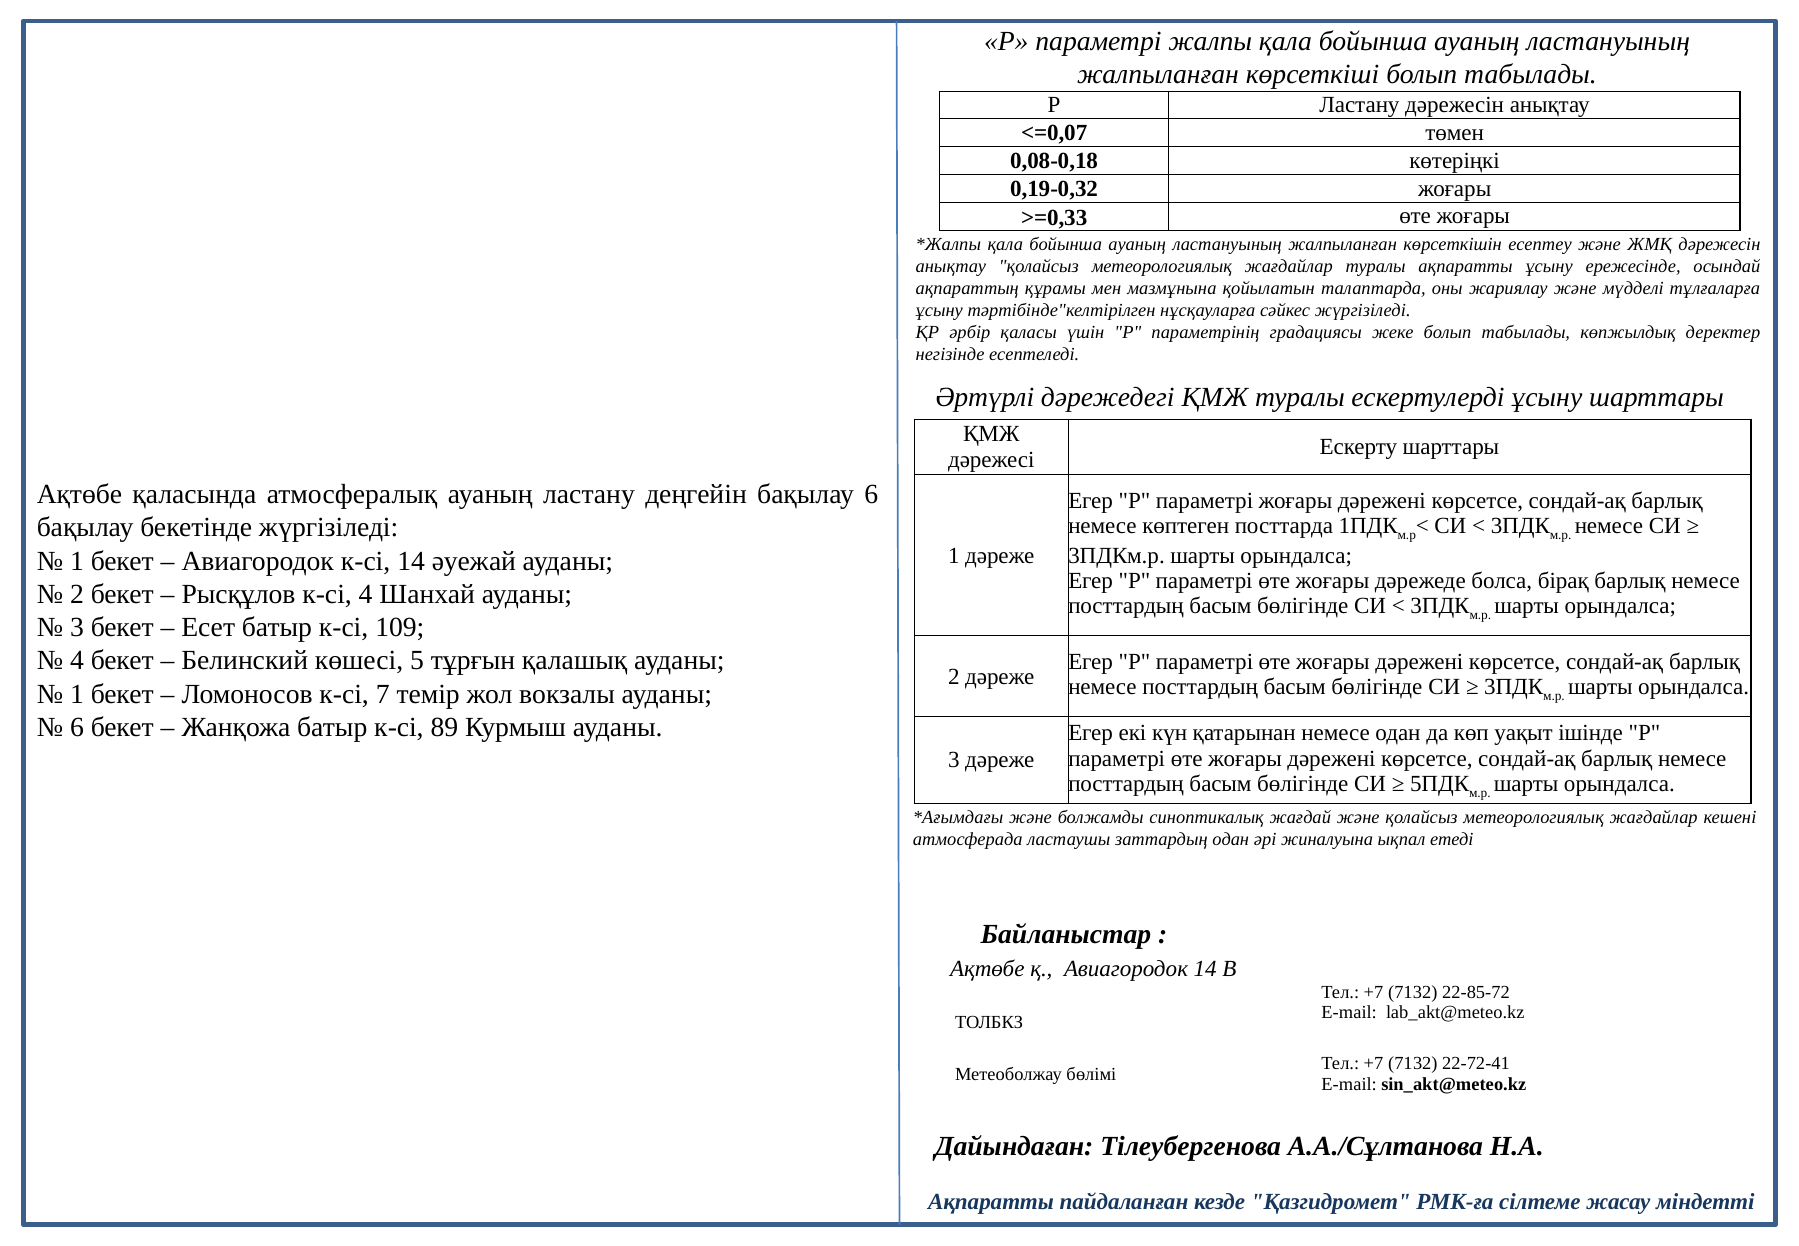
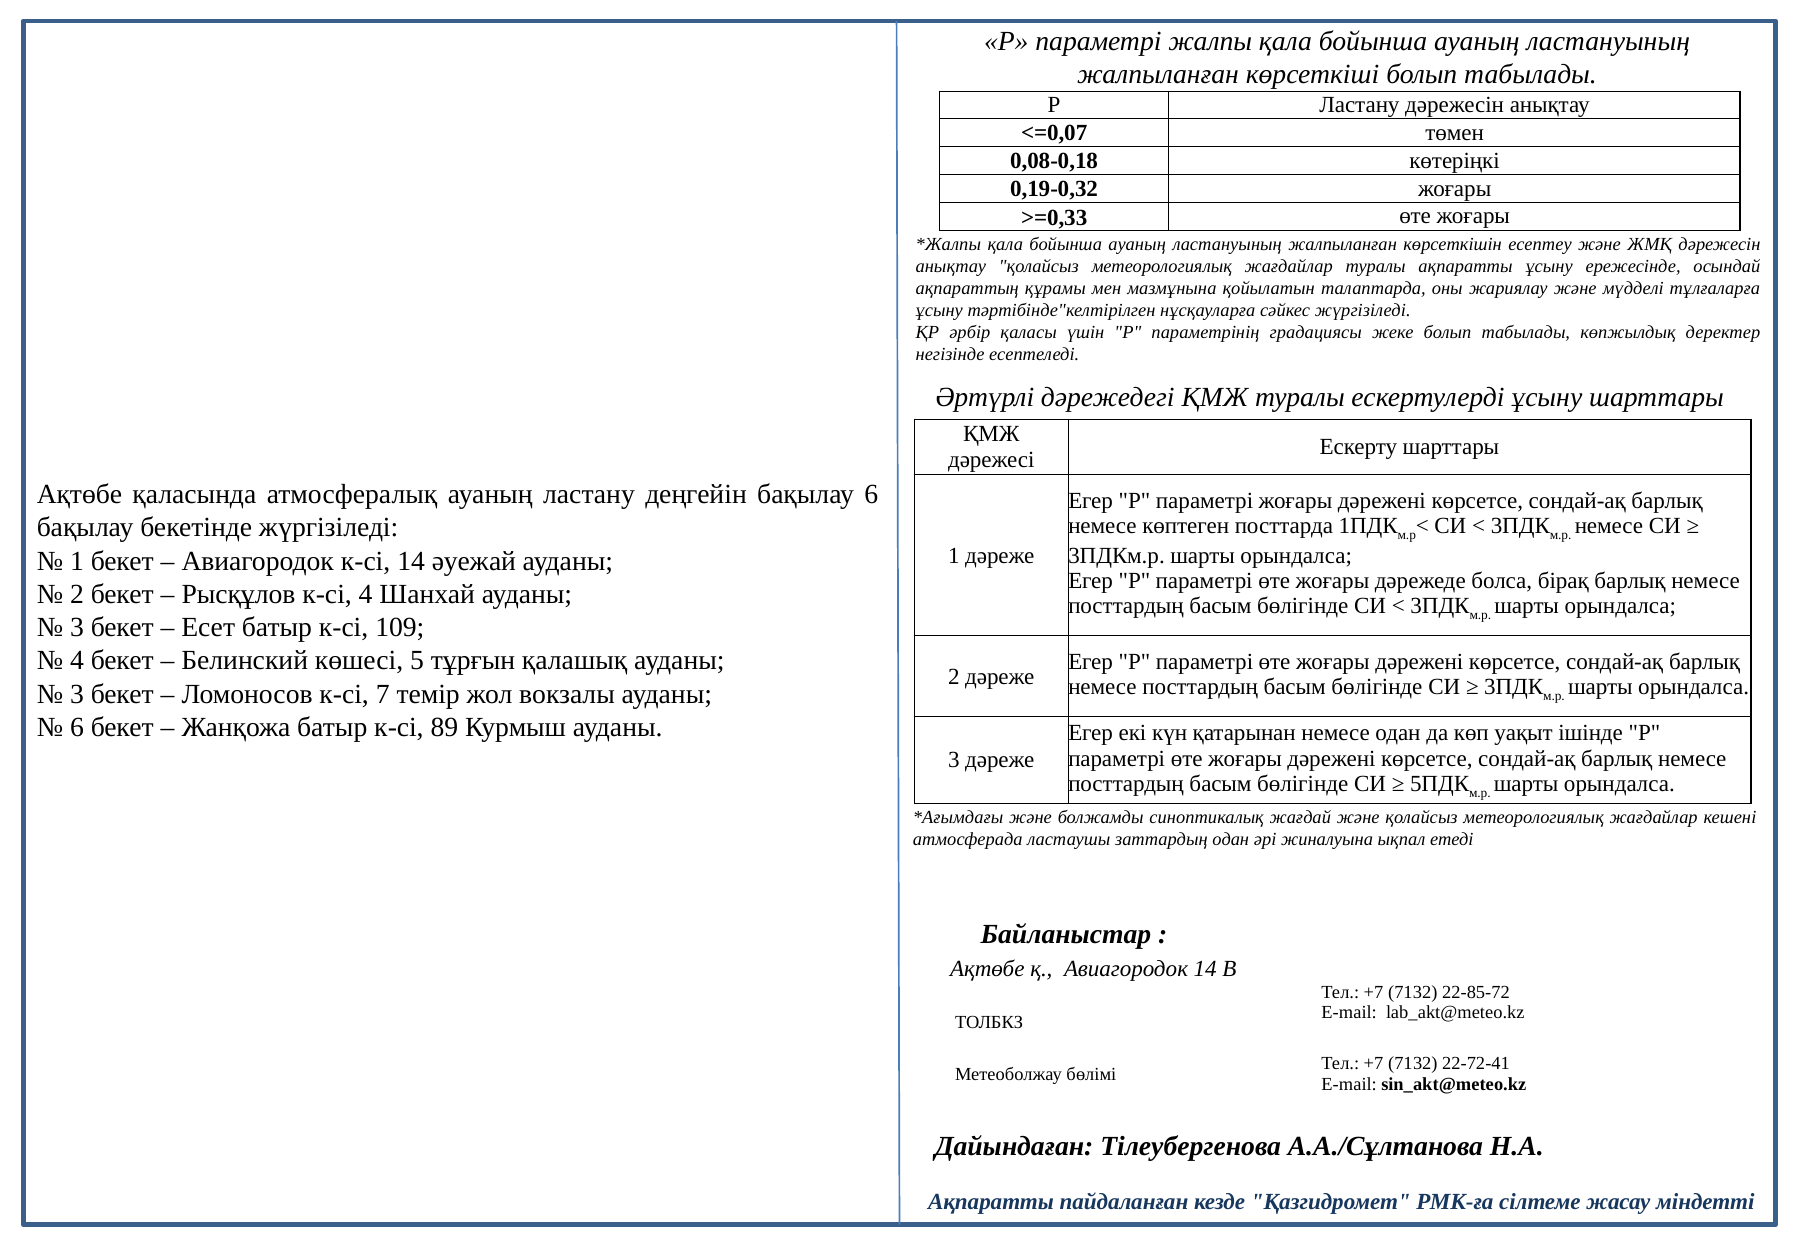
1 at (77, 694): 1 -> 3
